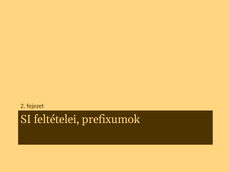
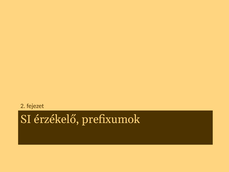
feltételei: feltételei -> érzékelő
